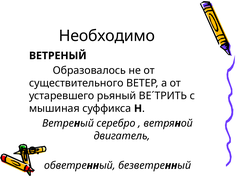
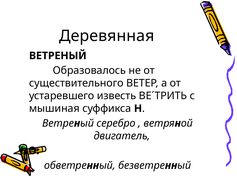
Необходимо: Необходимо -> Деревянная
рьяный: рьяный -> известь
